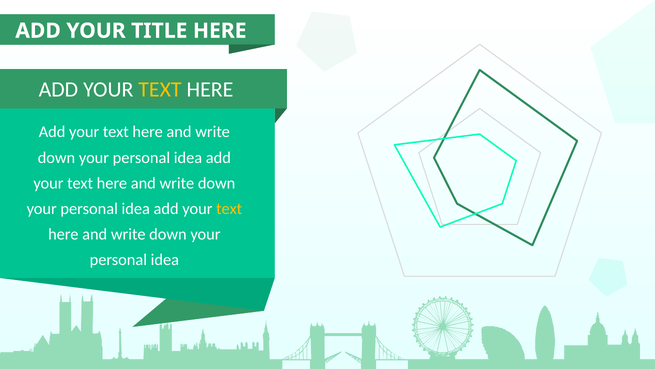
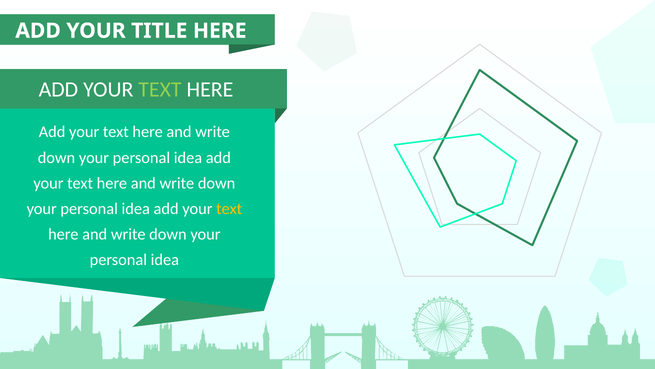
TEXT at (160, 89) colour: yellow -> light green
